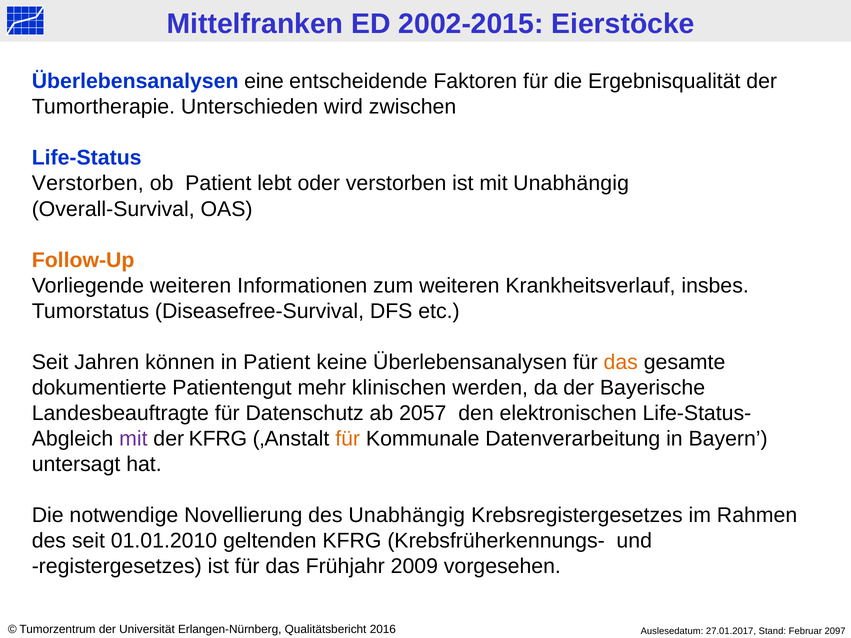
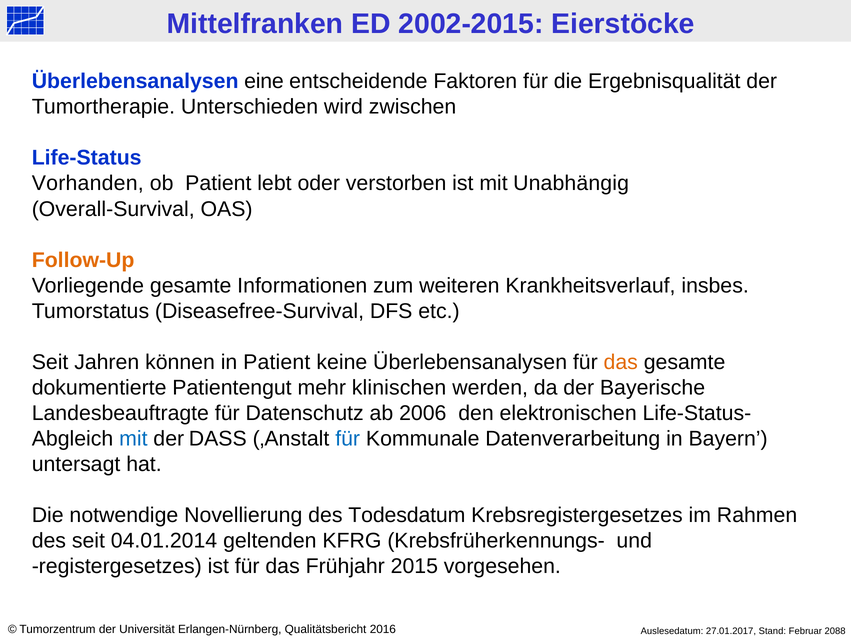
Verstorben at (88, 184): Verstorben -> Vorhanden
Vorliegende weiteren: weiteren -> gesamte
2057: 2057 -> 2006
mit at (133, 439) colour: purple -> blue
der KFRG: KFRG -> DASS
für at (348, 439) colour: orange -> blue
des Unabhängig: Unabhängig -> Todesdatum
01.01.2010: 01.01.2010 -> 04.01.2014
2009: 2009 -> 2015
2097: 2097 -> 2088
